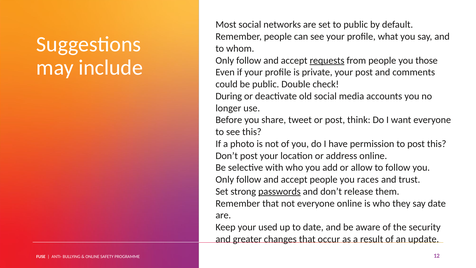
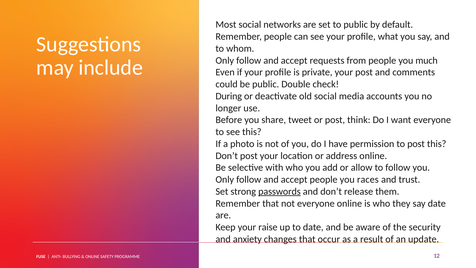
requests underline: present -> none
those: those -> much
used: used -> raise
greater: greater -> anxiety
